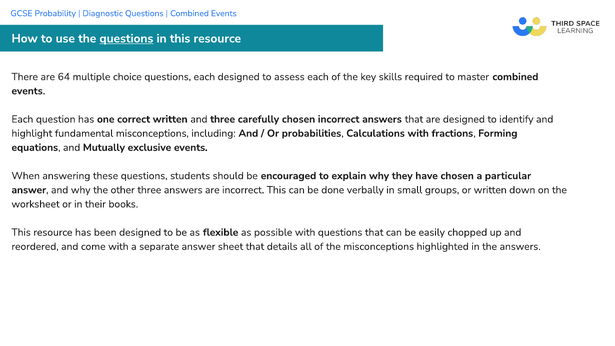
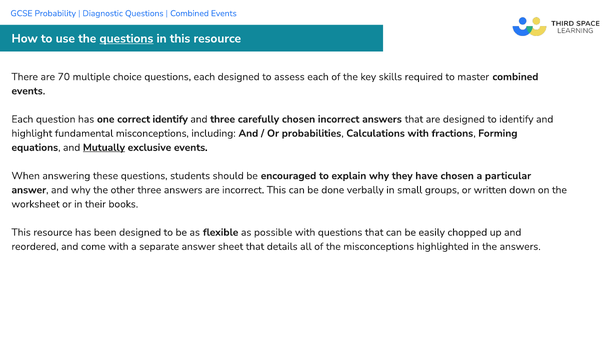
64: 64 -> 70
correct written: written -> identify
Mutually underline: none -> present
